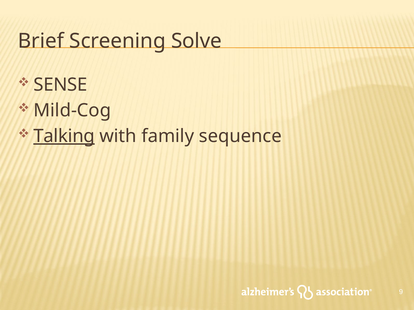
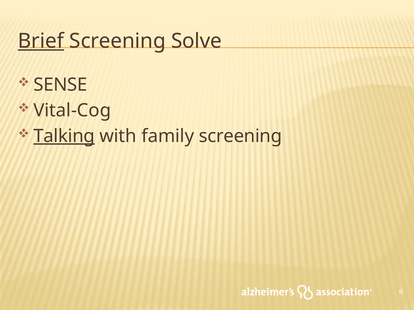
Brief underline: none -> present
Mild-Cog: Mild-Cog -> Vital-Cog
family sequence: sequence -> screening
